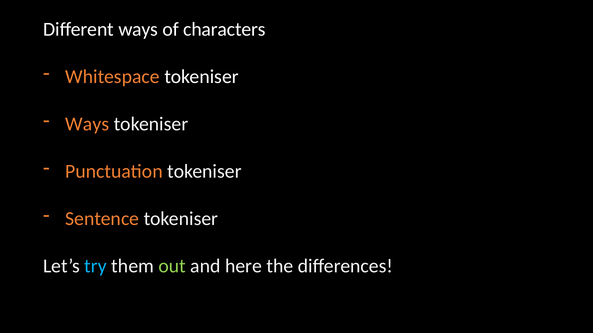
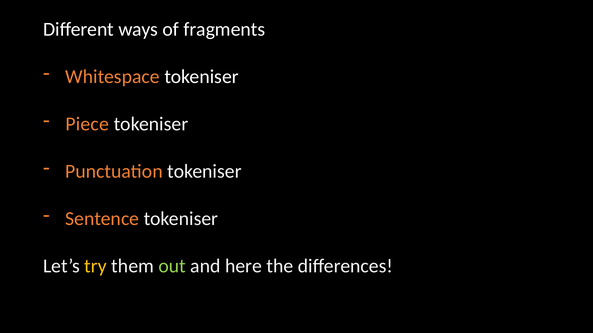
characters: characters -> fragments
Ways at (87, 124): Ways -> Piece
try colour: light blue -> yellow
